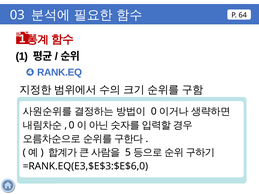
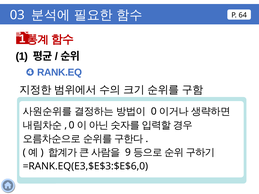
5: 5 -> 9
